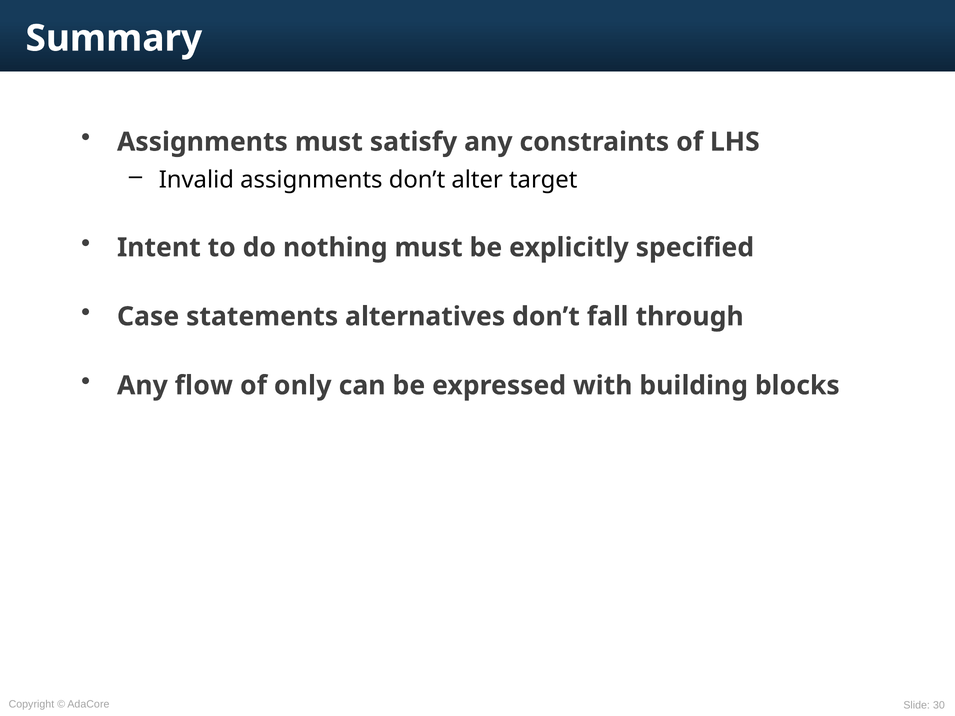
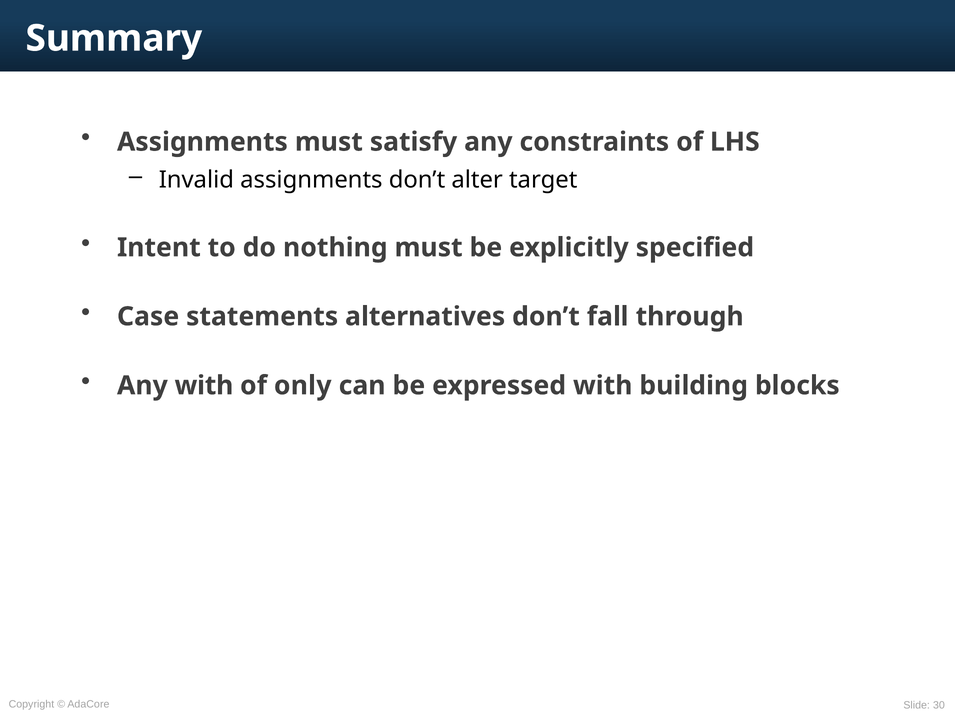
Any flow: flow -> with
